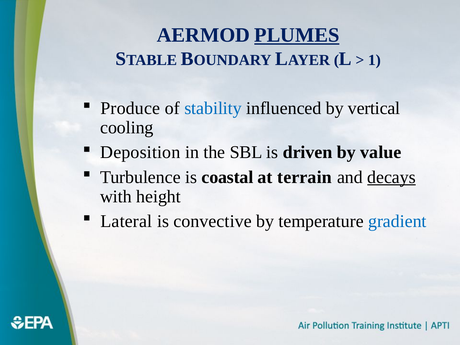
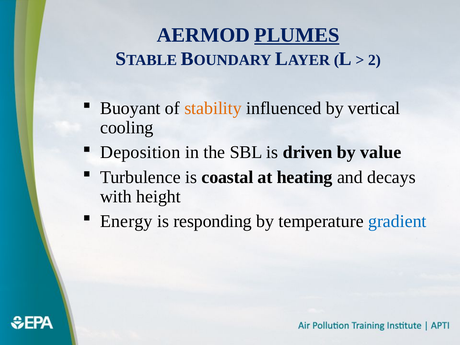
1: 1 -> 2
Produce: Produce -> Buoyant
stability colour: blue -> orange
terrain: terrain -> heating
decays underline: present -> none
Lateral: Lateral -> Energy
convective: convective -> responding
